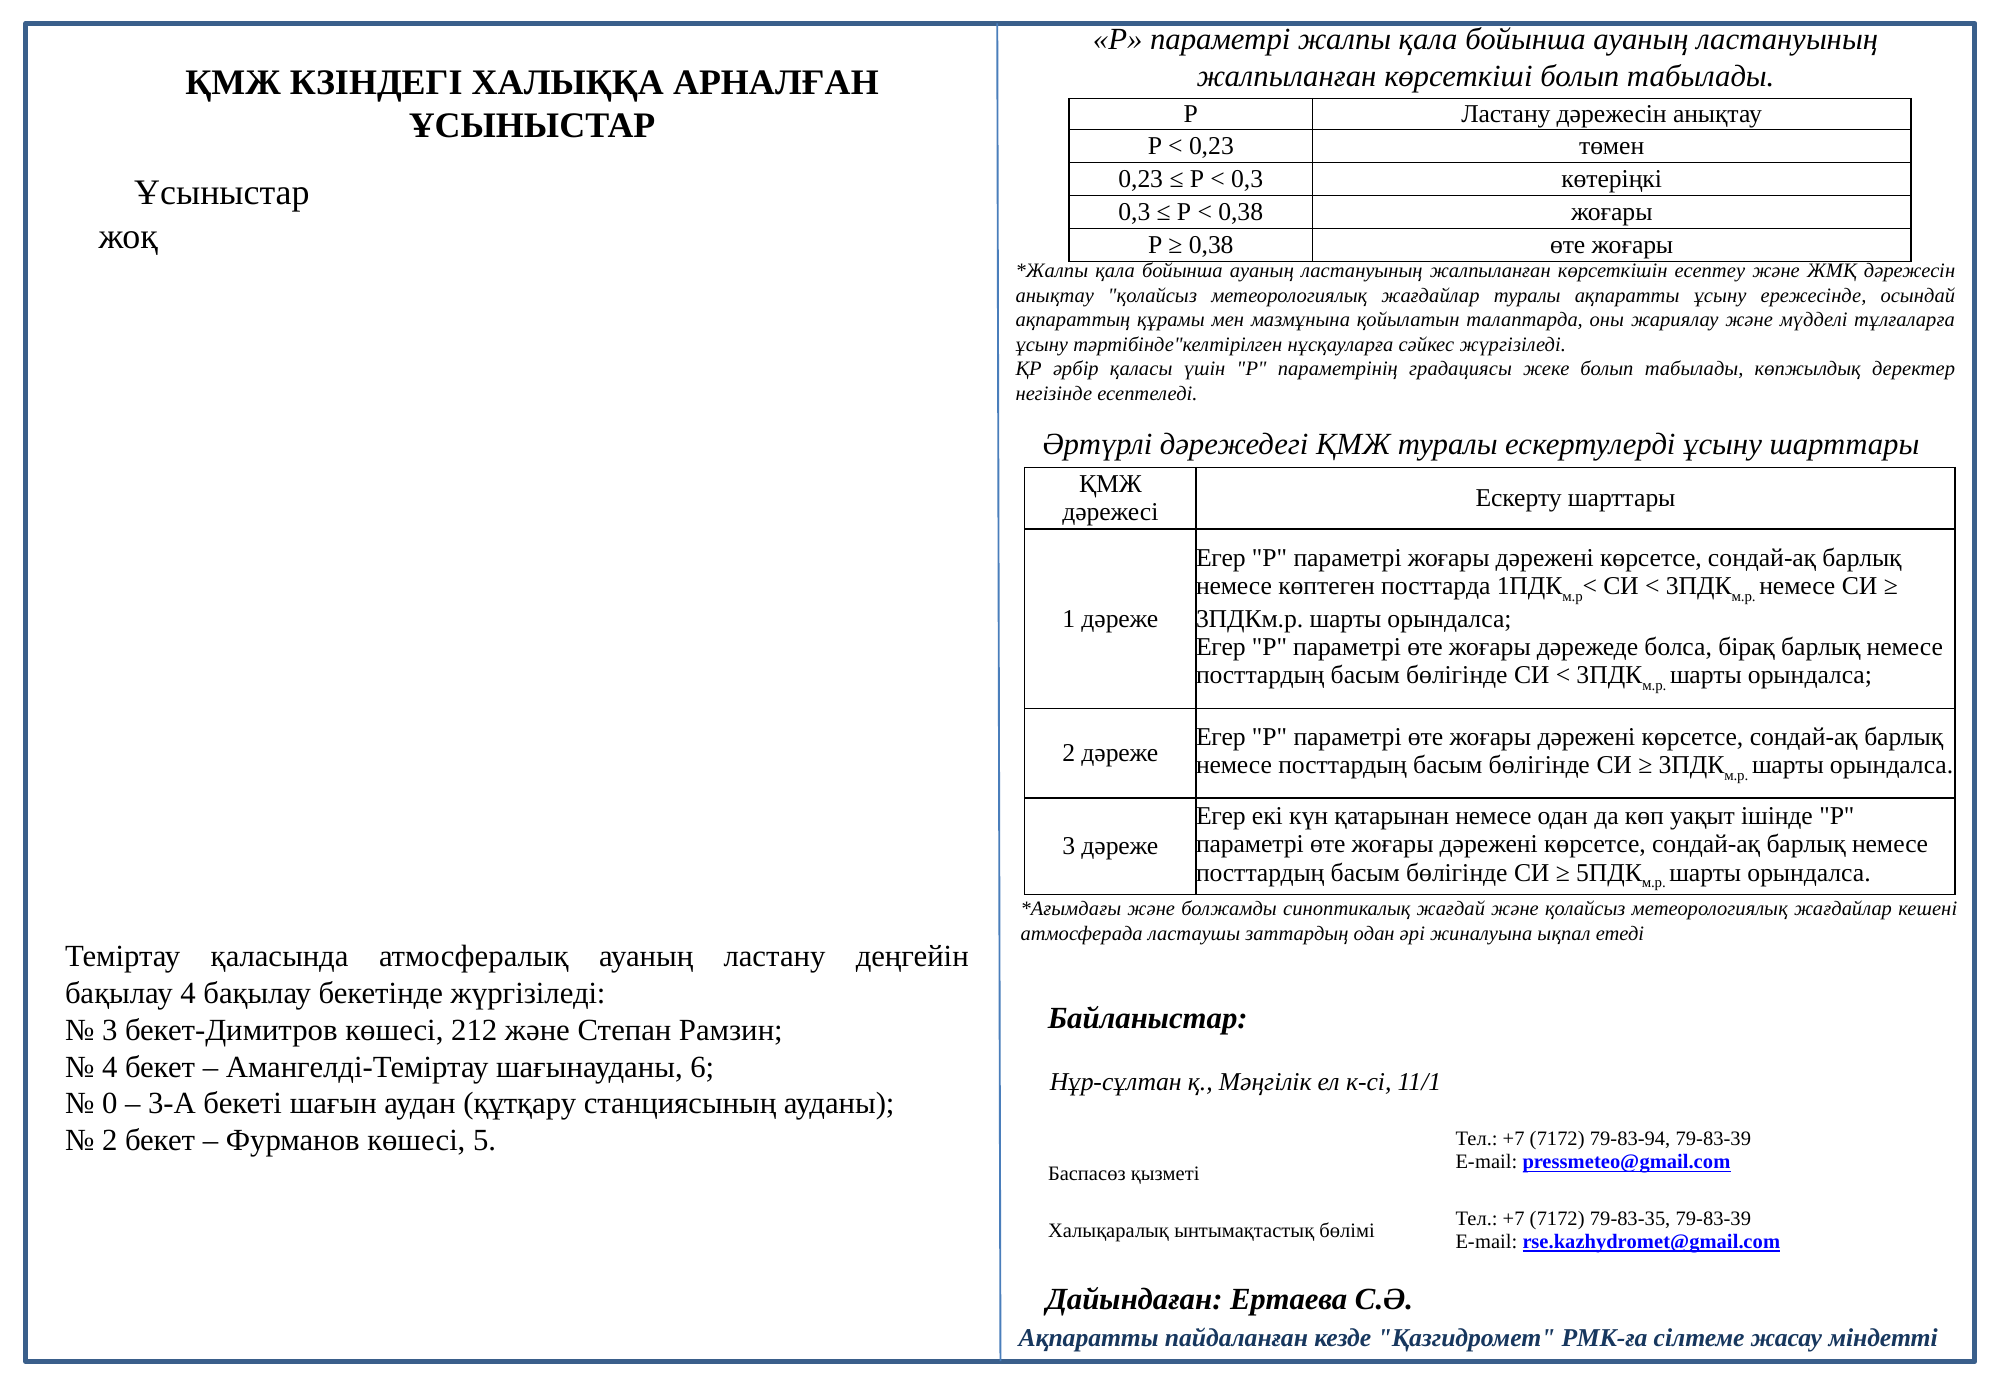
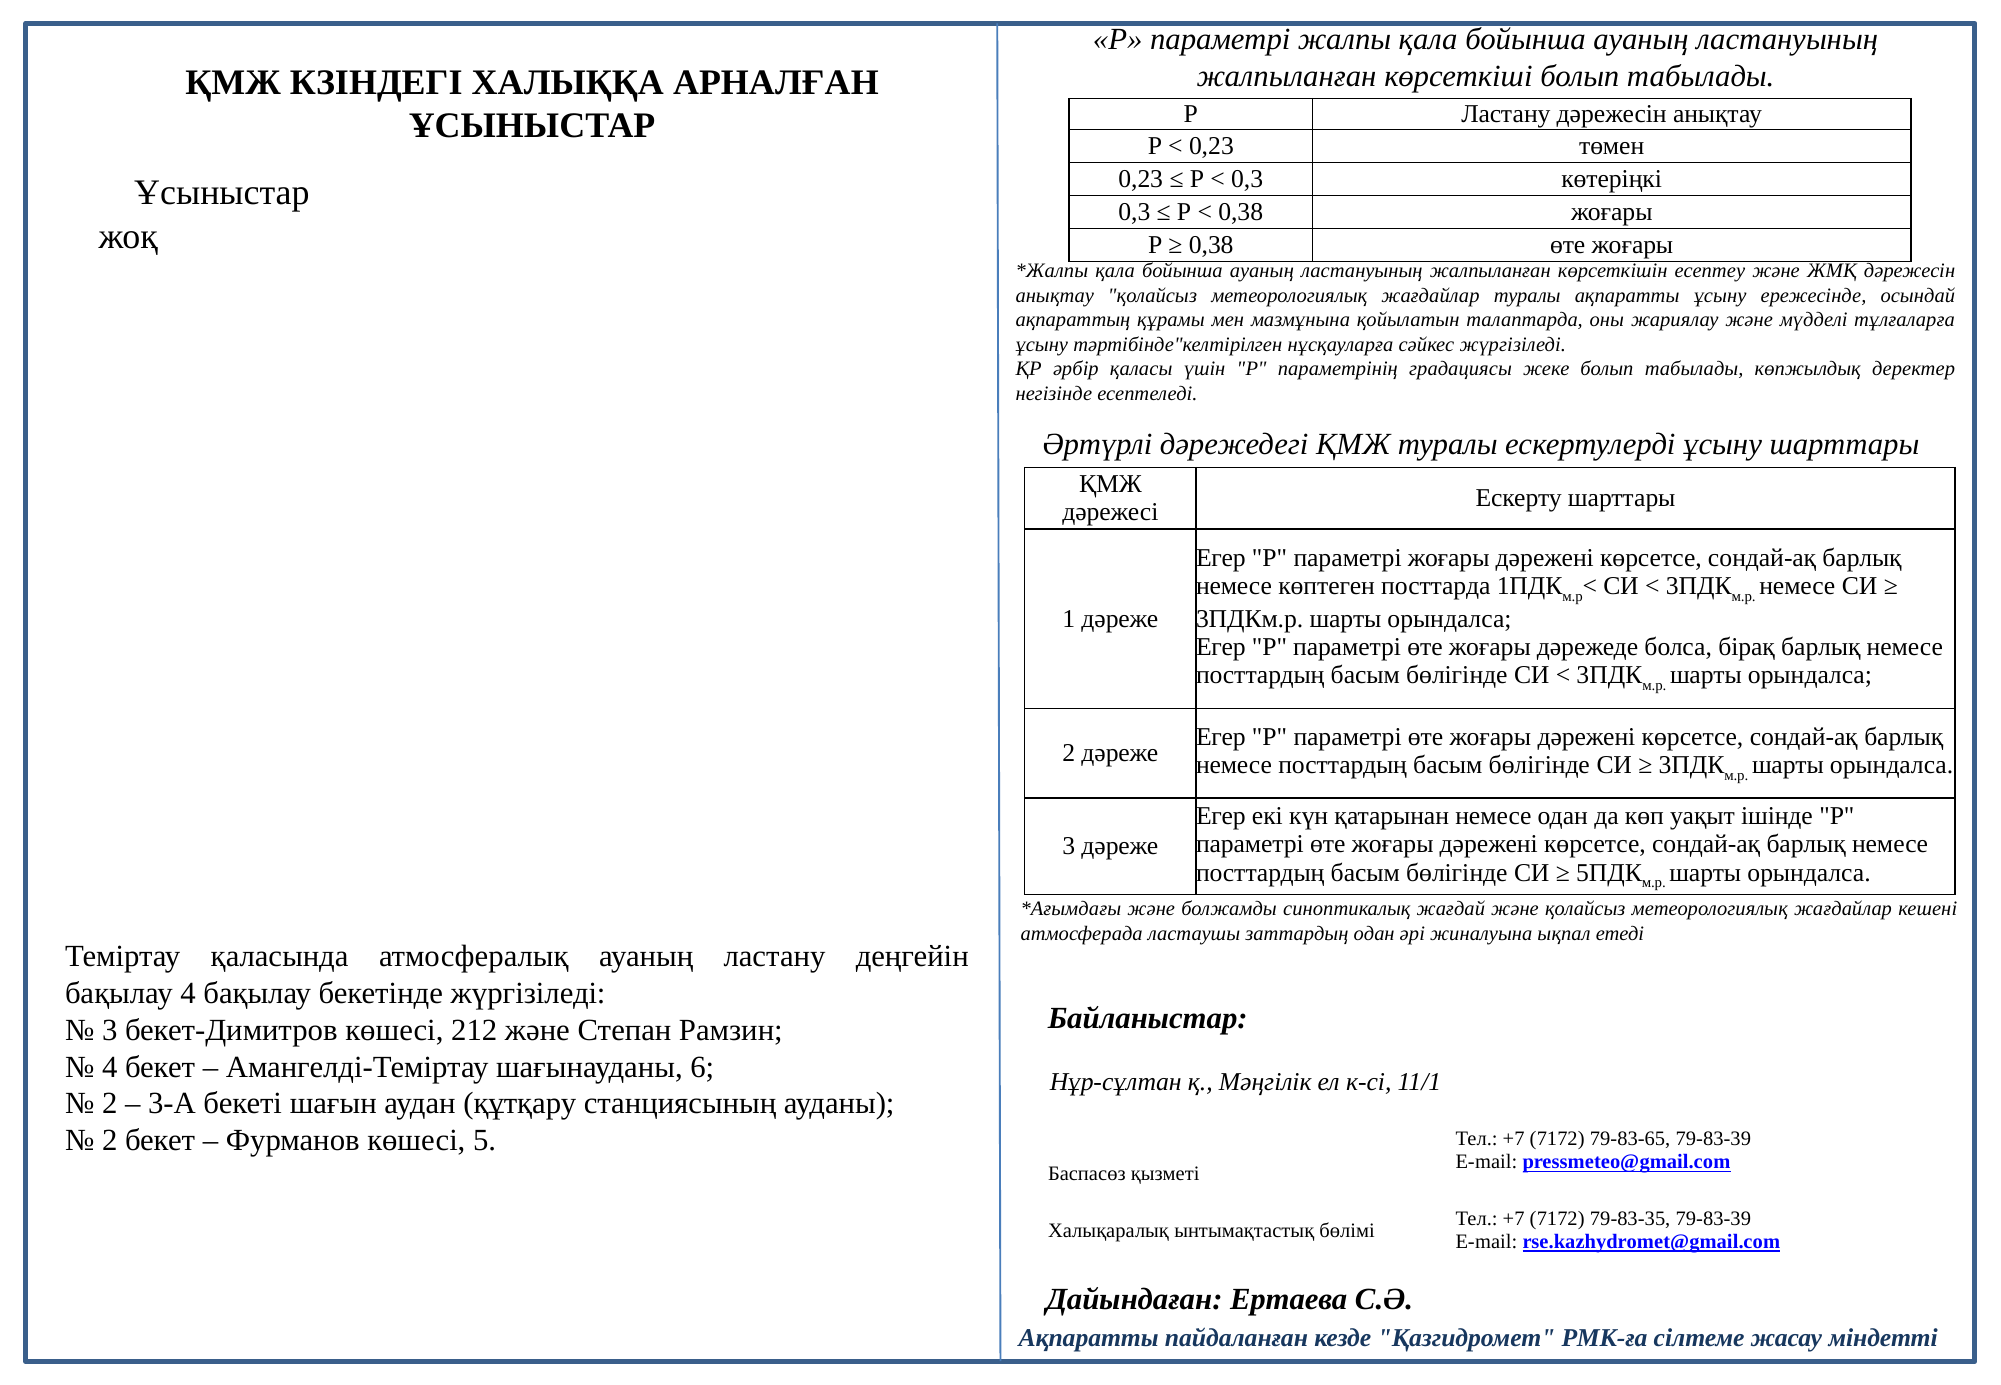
0 at (110, 1104): 0 -> 2
79-83-94: 79-83-94 -> 79-83-65
